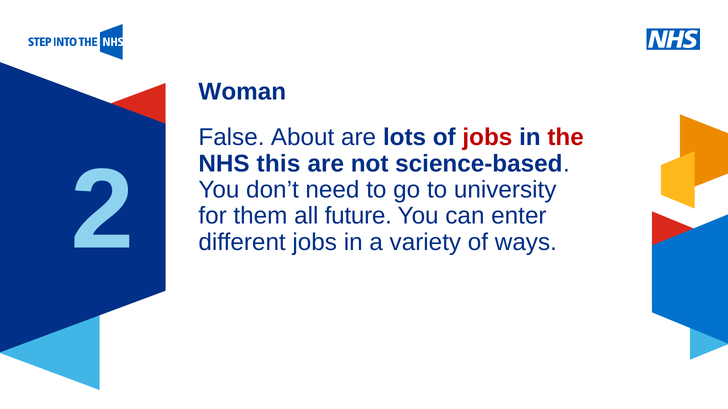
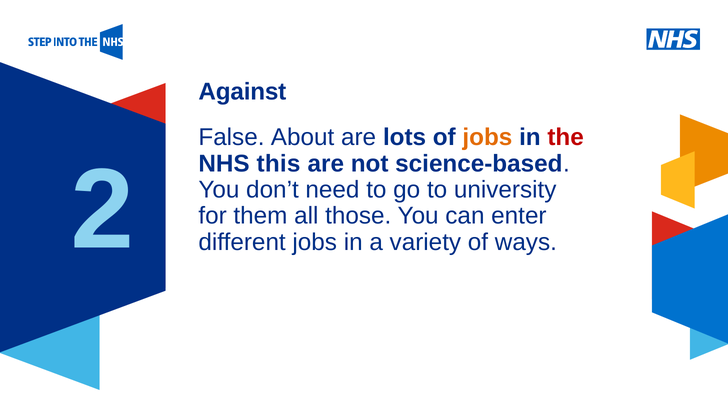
Woman: Woman -> Against
jobs at (487, 138) colour: red -> orange
future: future -> those
